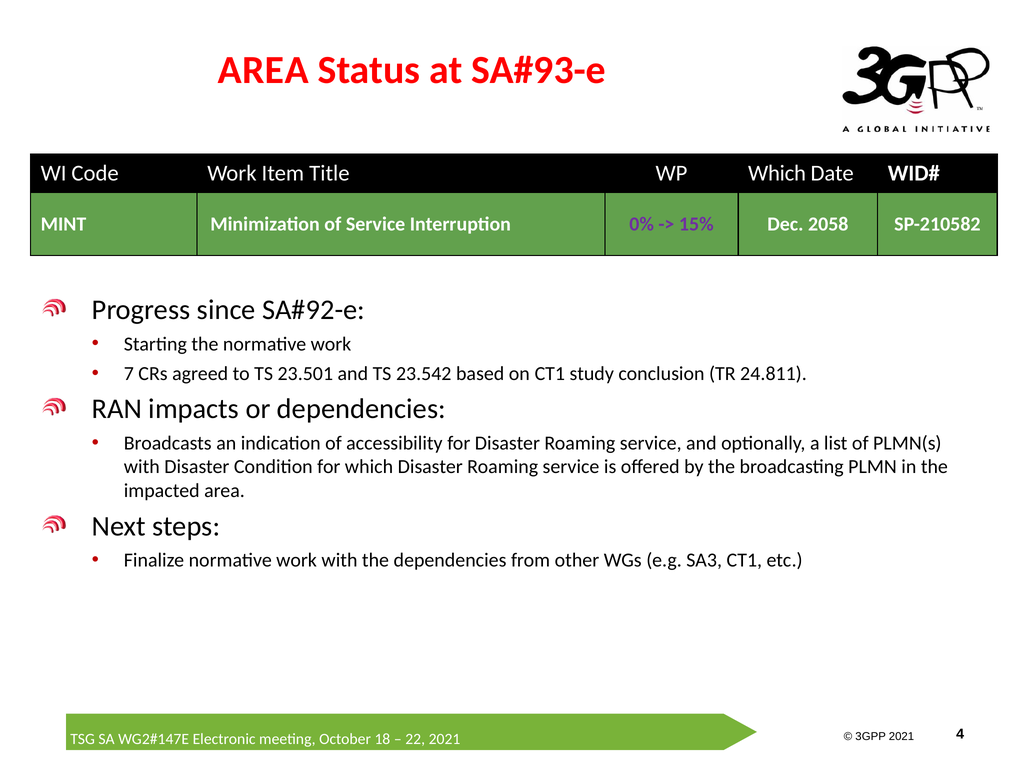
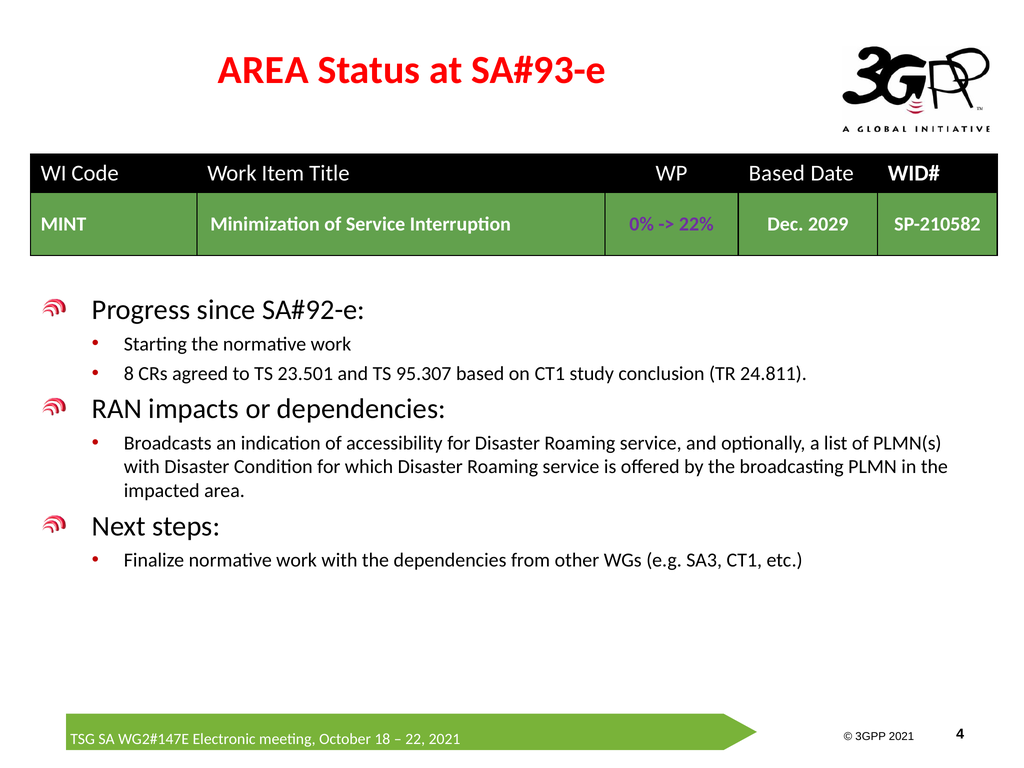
WP Which: Which -> Based
15%: 15% -> 22%
2058: 2058 -> 2029
7: 7 -> 8
23.542: 23.542 -> 95.307
